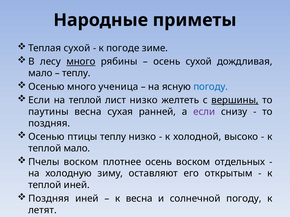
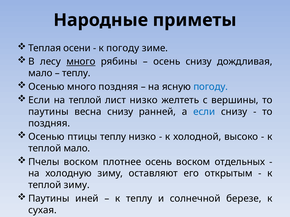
Теплая сухой: сухой -> осени
к погоде: погоде -> погоду
осень сухой: сухой -> снизу
много ученица: ученица -> поздняя
вершины underline: present -> none
весна сухая: сухая -> снизу
если at (204, 112) colour: purple -> blue
теплой иней: иней -> зиму
Поздняя at (49, 199): Поздняя -> Паутины
к весна: весна -> теплу
солнечной погоду: погоду -> березе
летят: летят -> сухая
